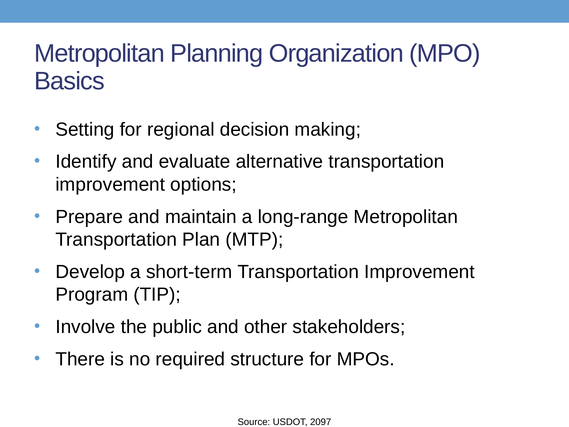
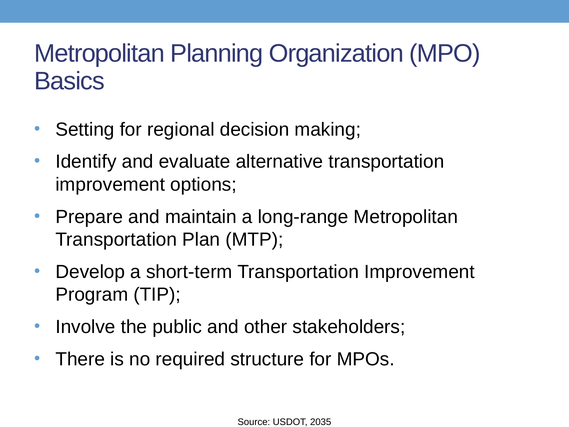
2097: 2097 -> 2035
